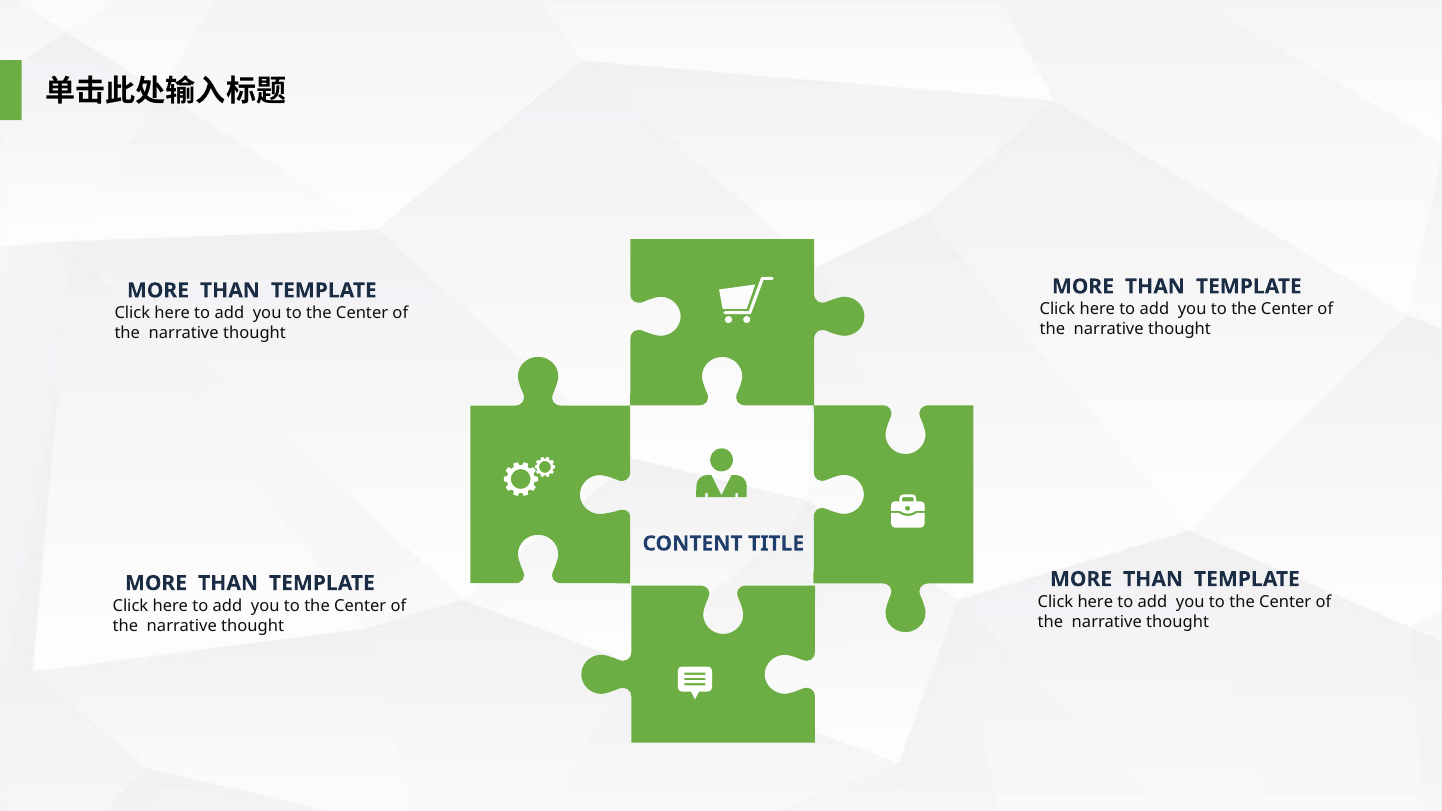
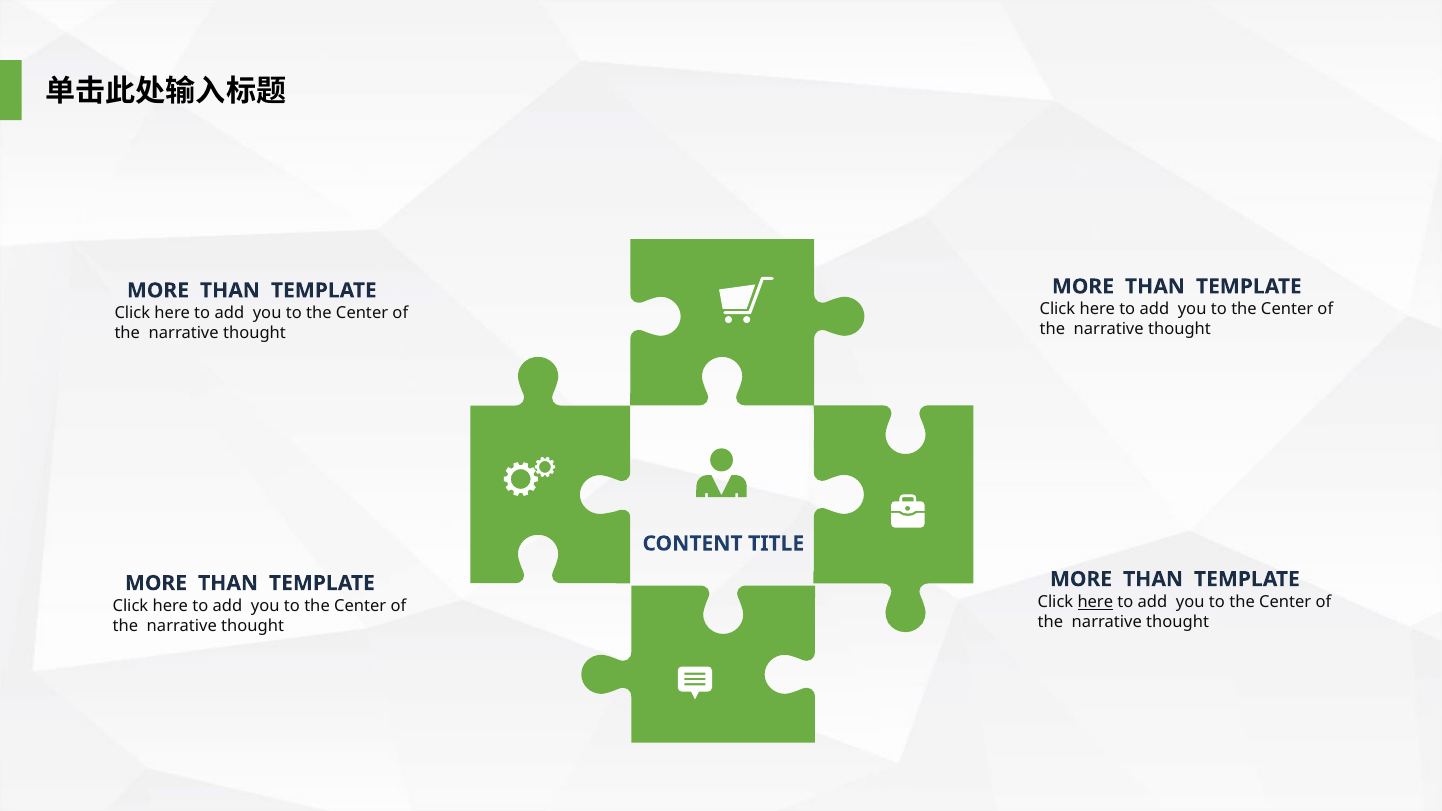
here at (1095, 602) underline: none -> present
